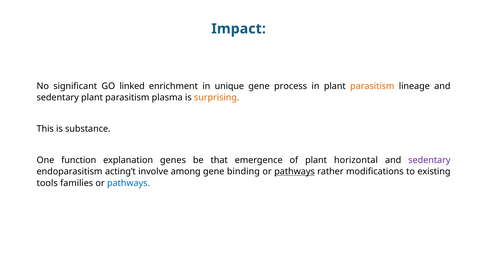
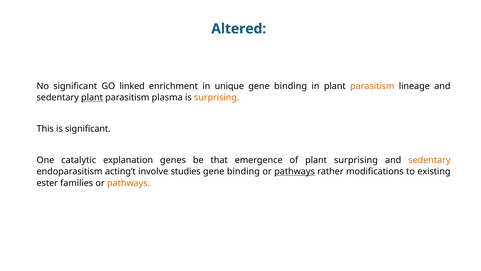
Impact: Impact -> Altered
process at (291, 86): process -> binding
plant at (92, 97) underline: none -> present
is substance: substance -> significant
function: function -> catalytic
plant horizontal: horizontal -> surprising
sedentary at (429, 160) colour: purple -> orange
among: among -> studies
tools: tools -> ester
pathways at (128, 183) colour: blue -> orange
